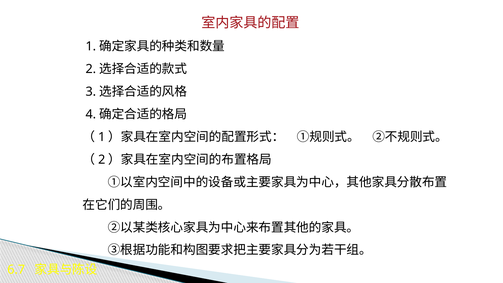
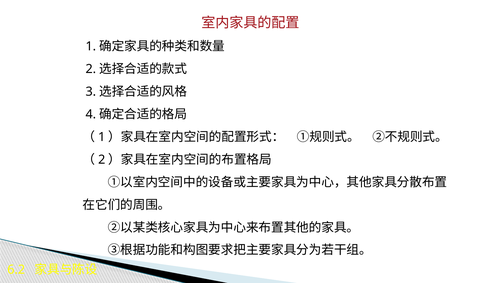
6.7: 6.7 -> 6.2
